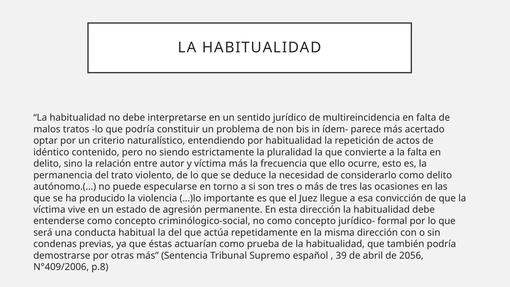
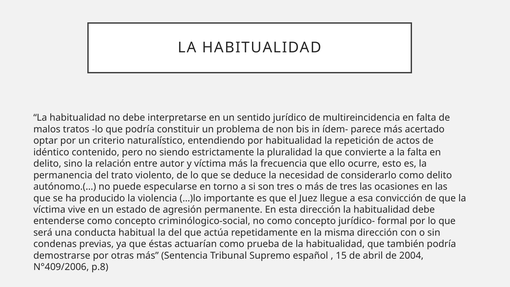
39: 39 -> 15
2056: 2056 -> 2004
